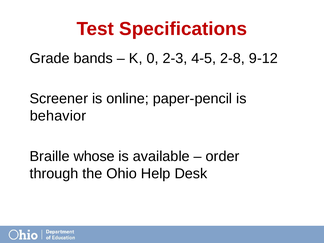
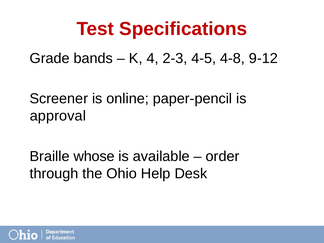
0: 0 -> 4
2-8: 2-8 -> 4-8
behavior: behavior -> approval
